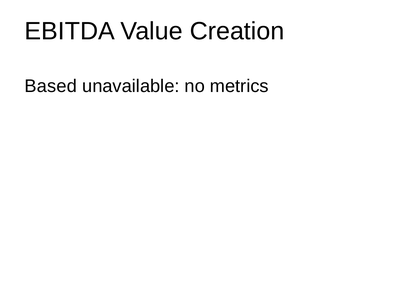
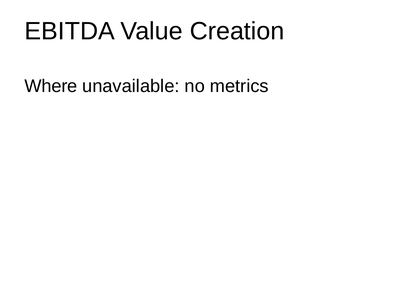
Based: Based -> Where
